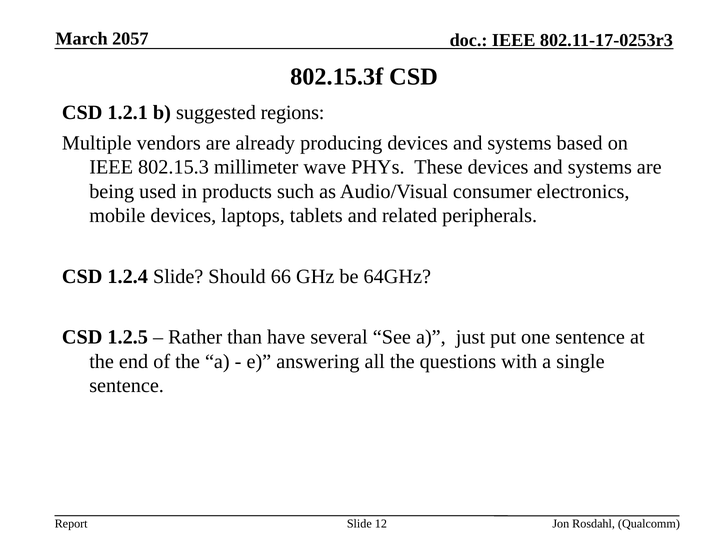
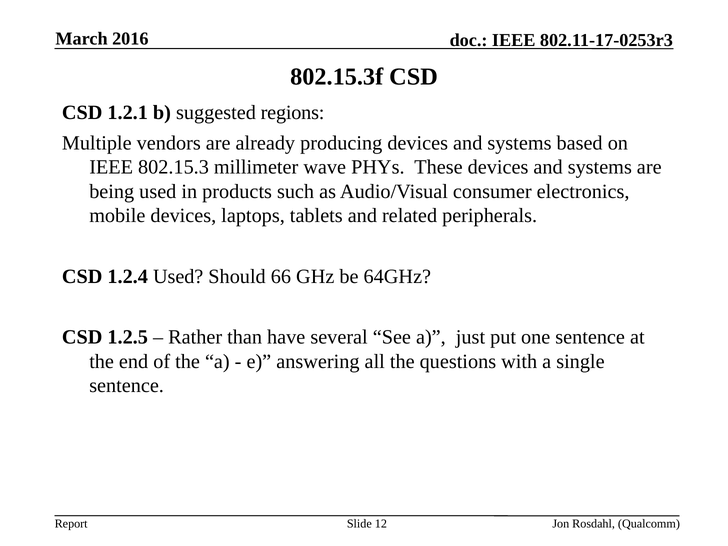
2057: 2057 -> 2016
1.2.4 Slide: Slide -> Used
